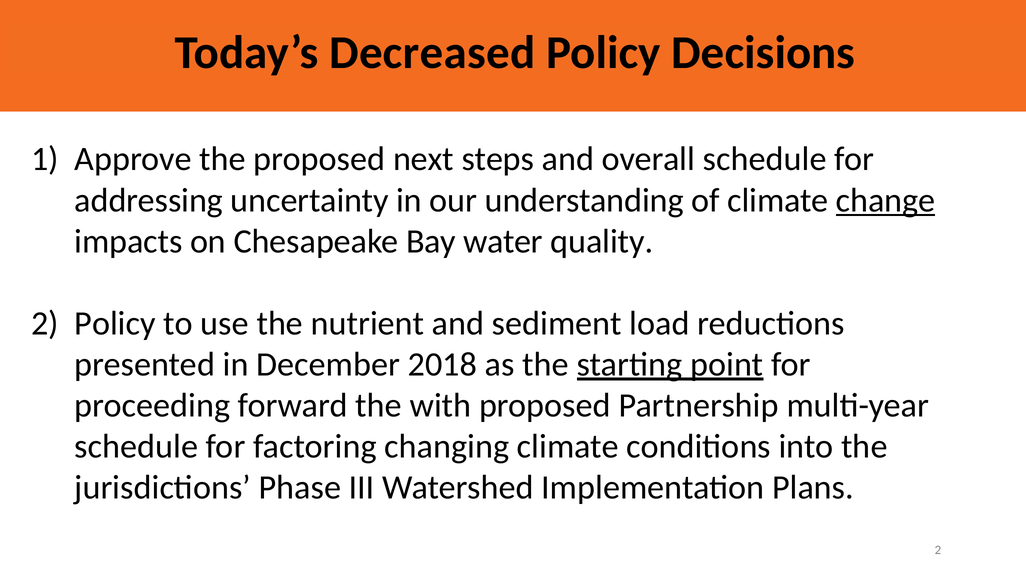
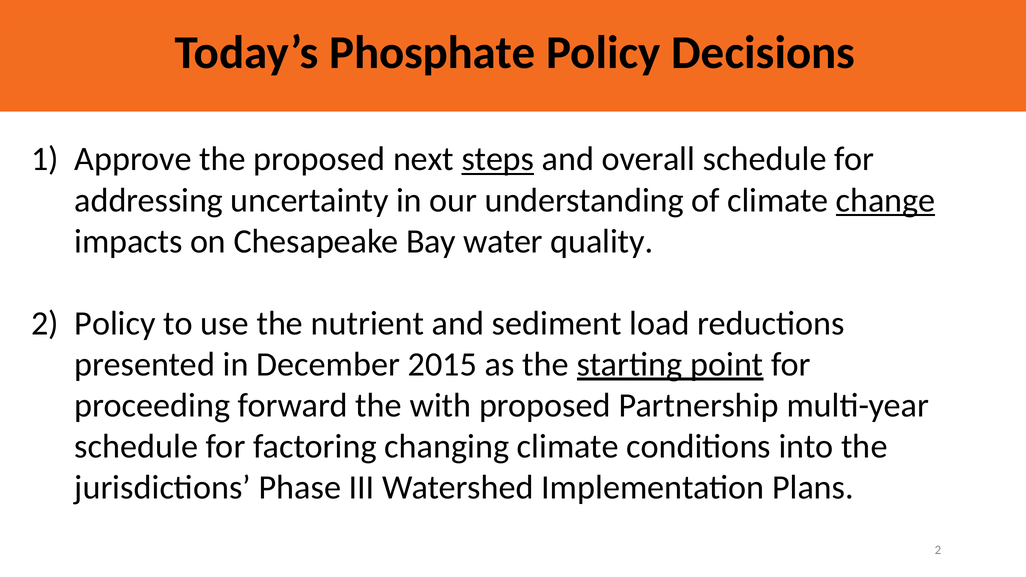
Decreased: Decreased -> Phosphate
steps underline: none -> present
2018: 2018 -> 2015
